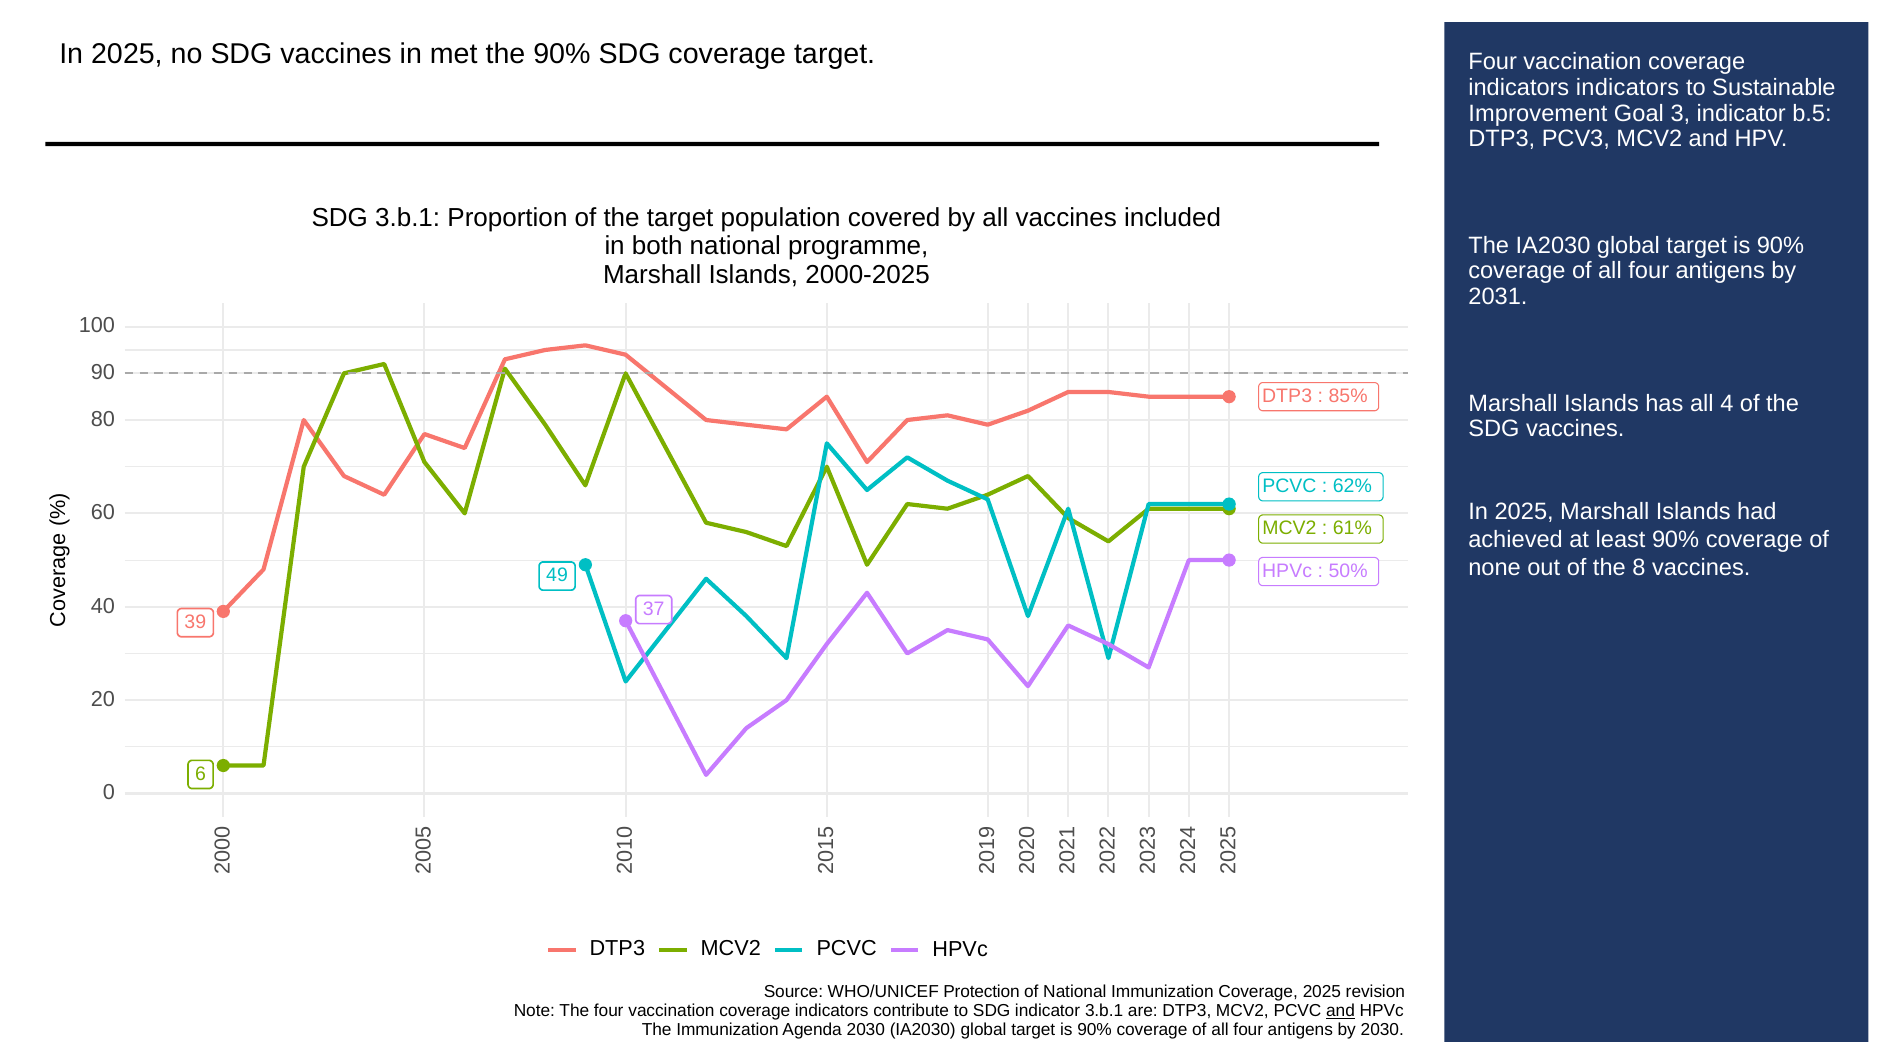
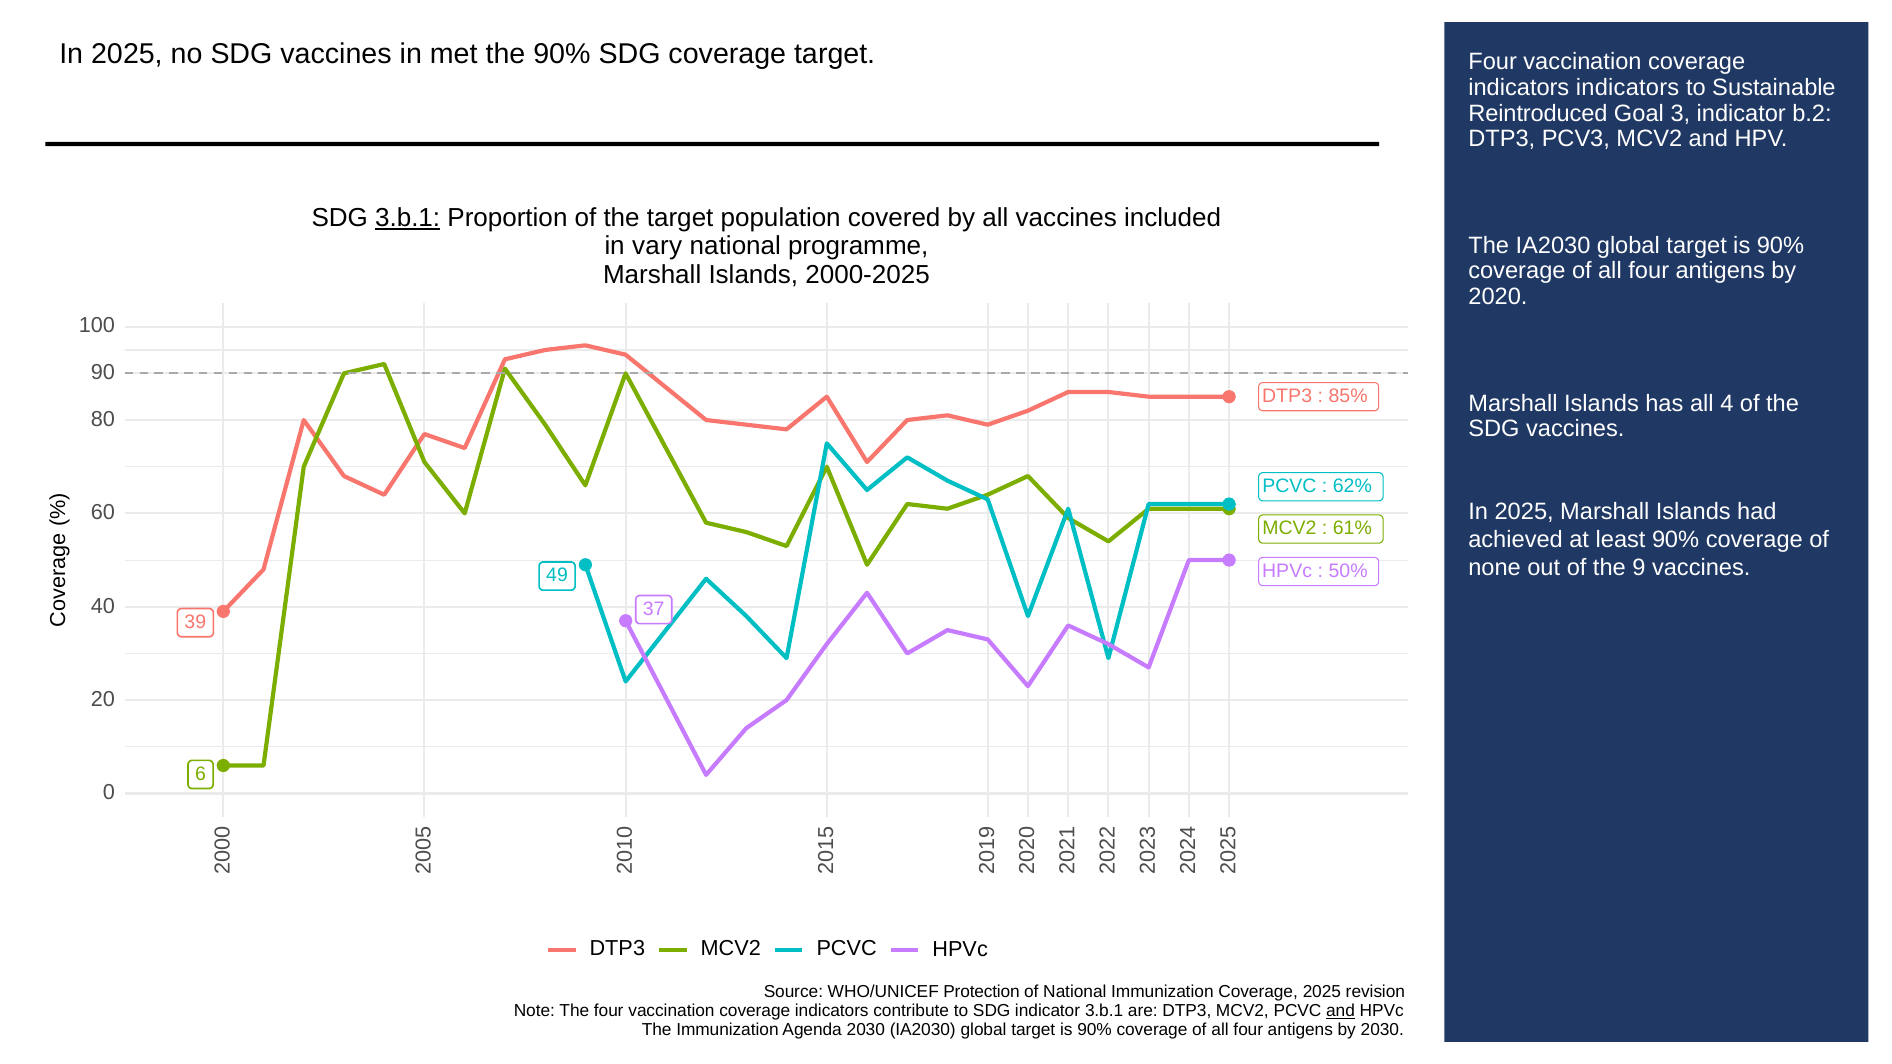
Improvement: Improvement -> Reintroduced
b.5: b.5 -> b.2
3.b.1 at (408, 218) underline: none -> present
both: both -> vary
2031: 2031 -> 2020
the 8: 8 -> 9
